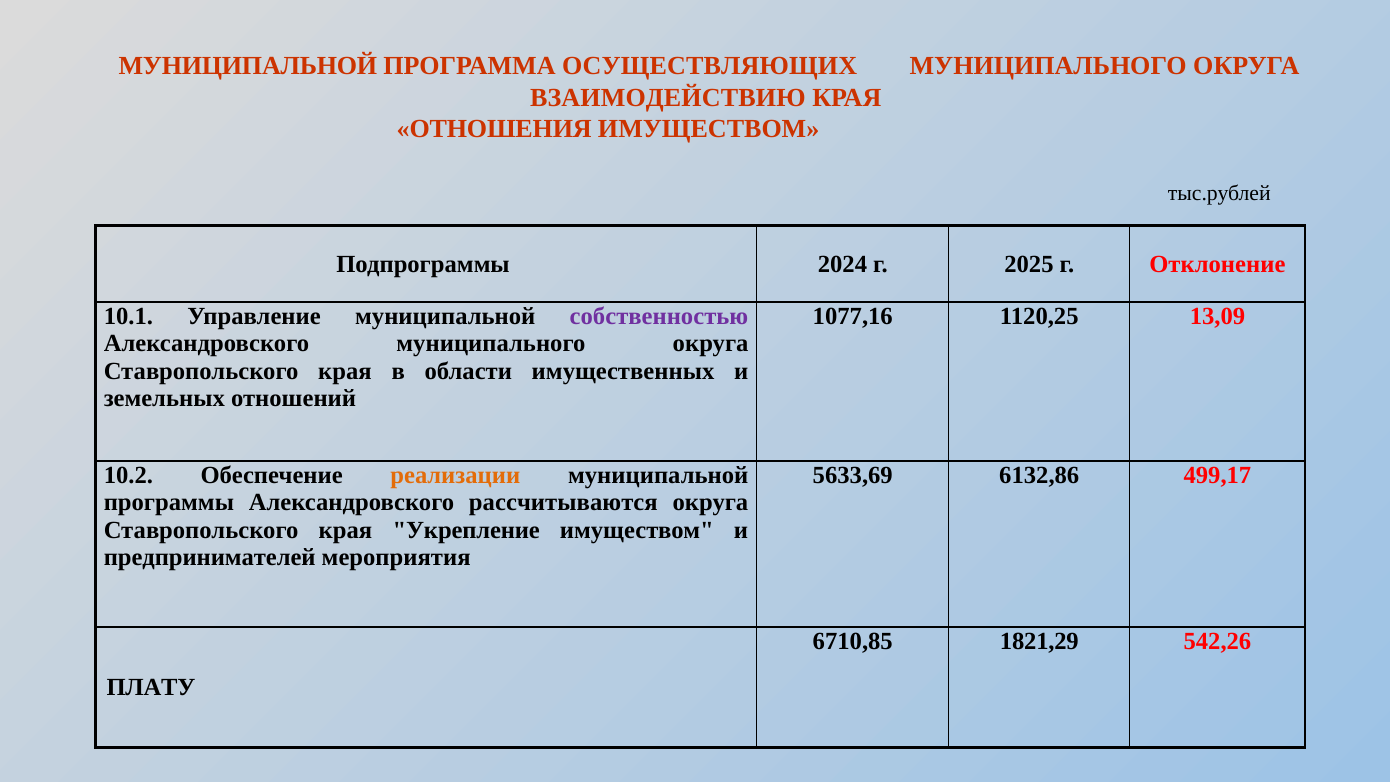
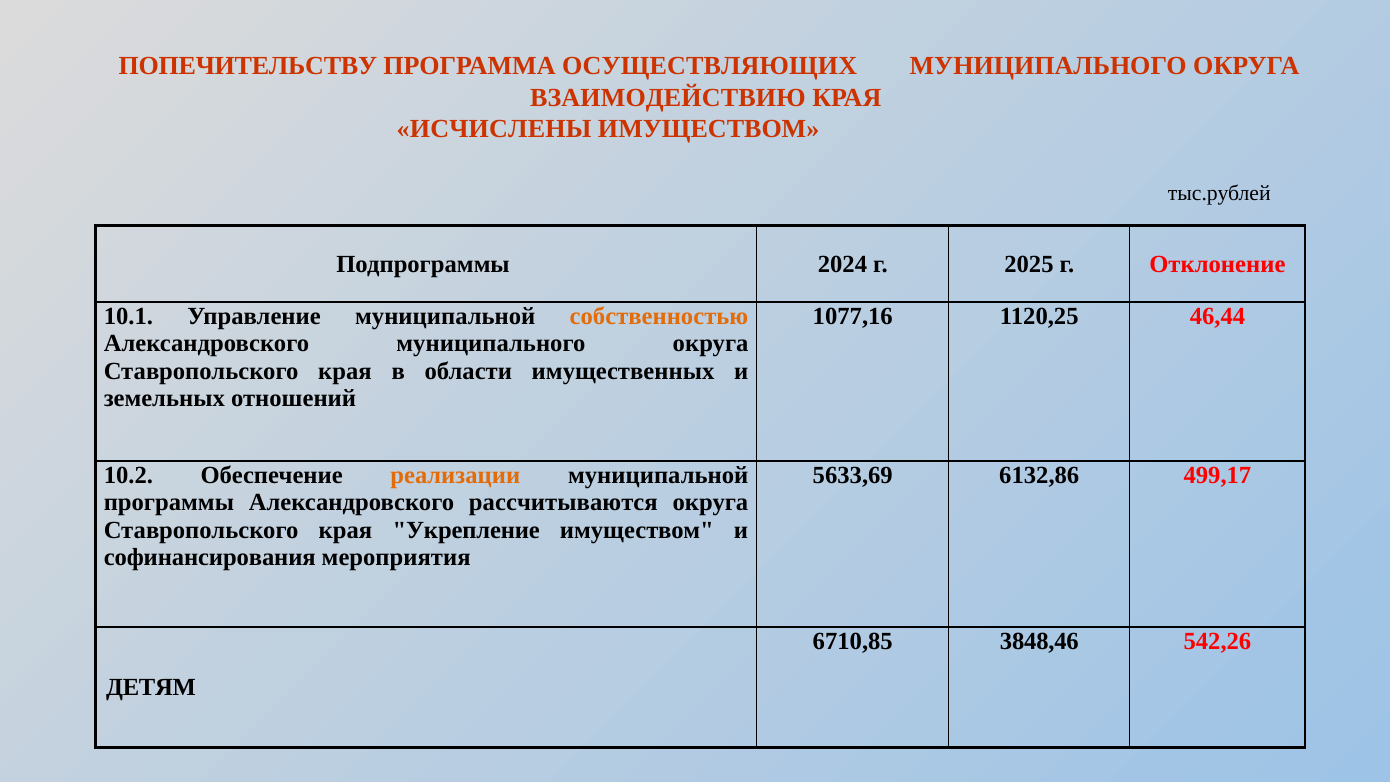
МУНИЦИПАЛЬНОЙ at (248, 66): МУНИЦИПАЛЬНОЙ -> ПОПЕЧИТЕЛЬСТВУ
ОТНОШЕНИЯ: ОТНОШЕНИЯ -> ИСЧИСЛЕНЫ
собственностью colour: purple -> orange
13,09: 13,09 -> 46,44
предпринимателей: предпринимателей -> софинансирования
1821,29: 1821,29 -> 3848,46
ПЛАТУ: ПЛАТУ -> ДЕТЯМ
